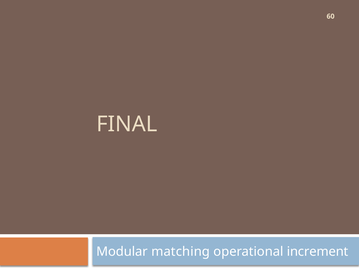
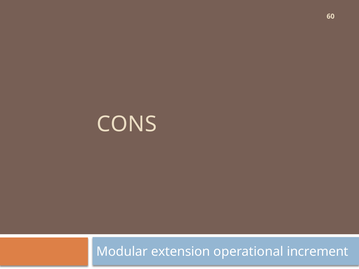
FINAL: FINAL -> CONS
matching: matching -> extension
